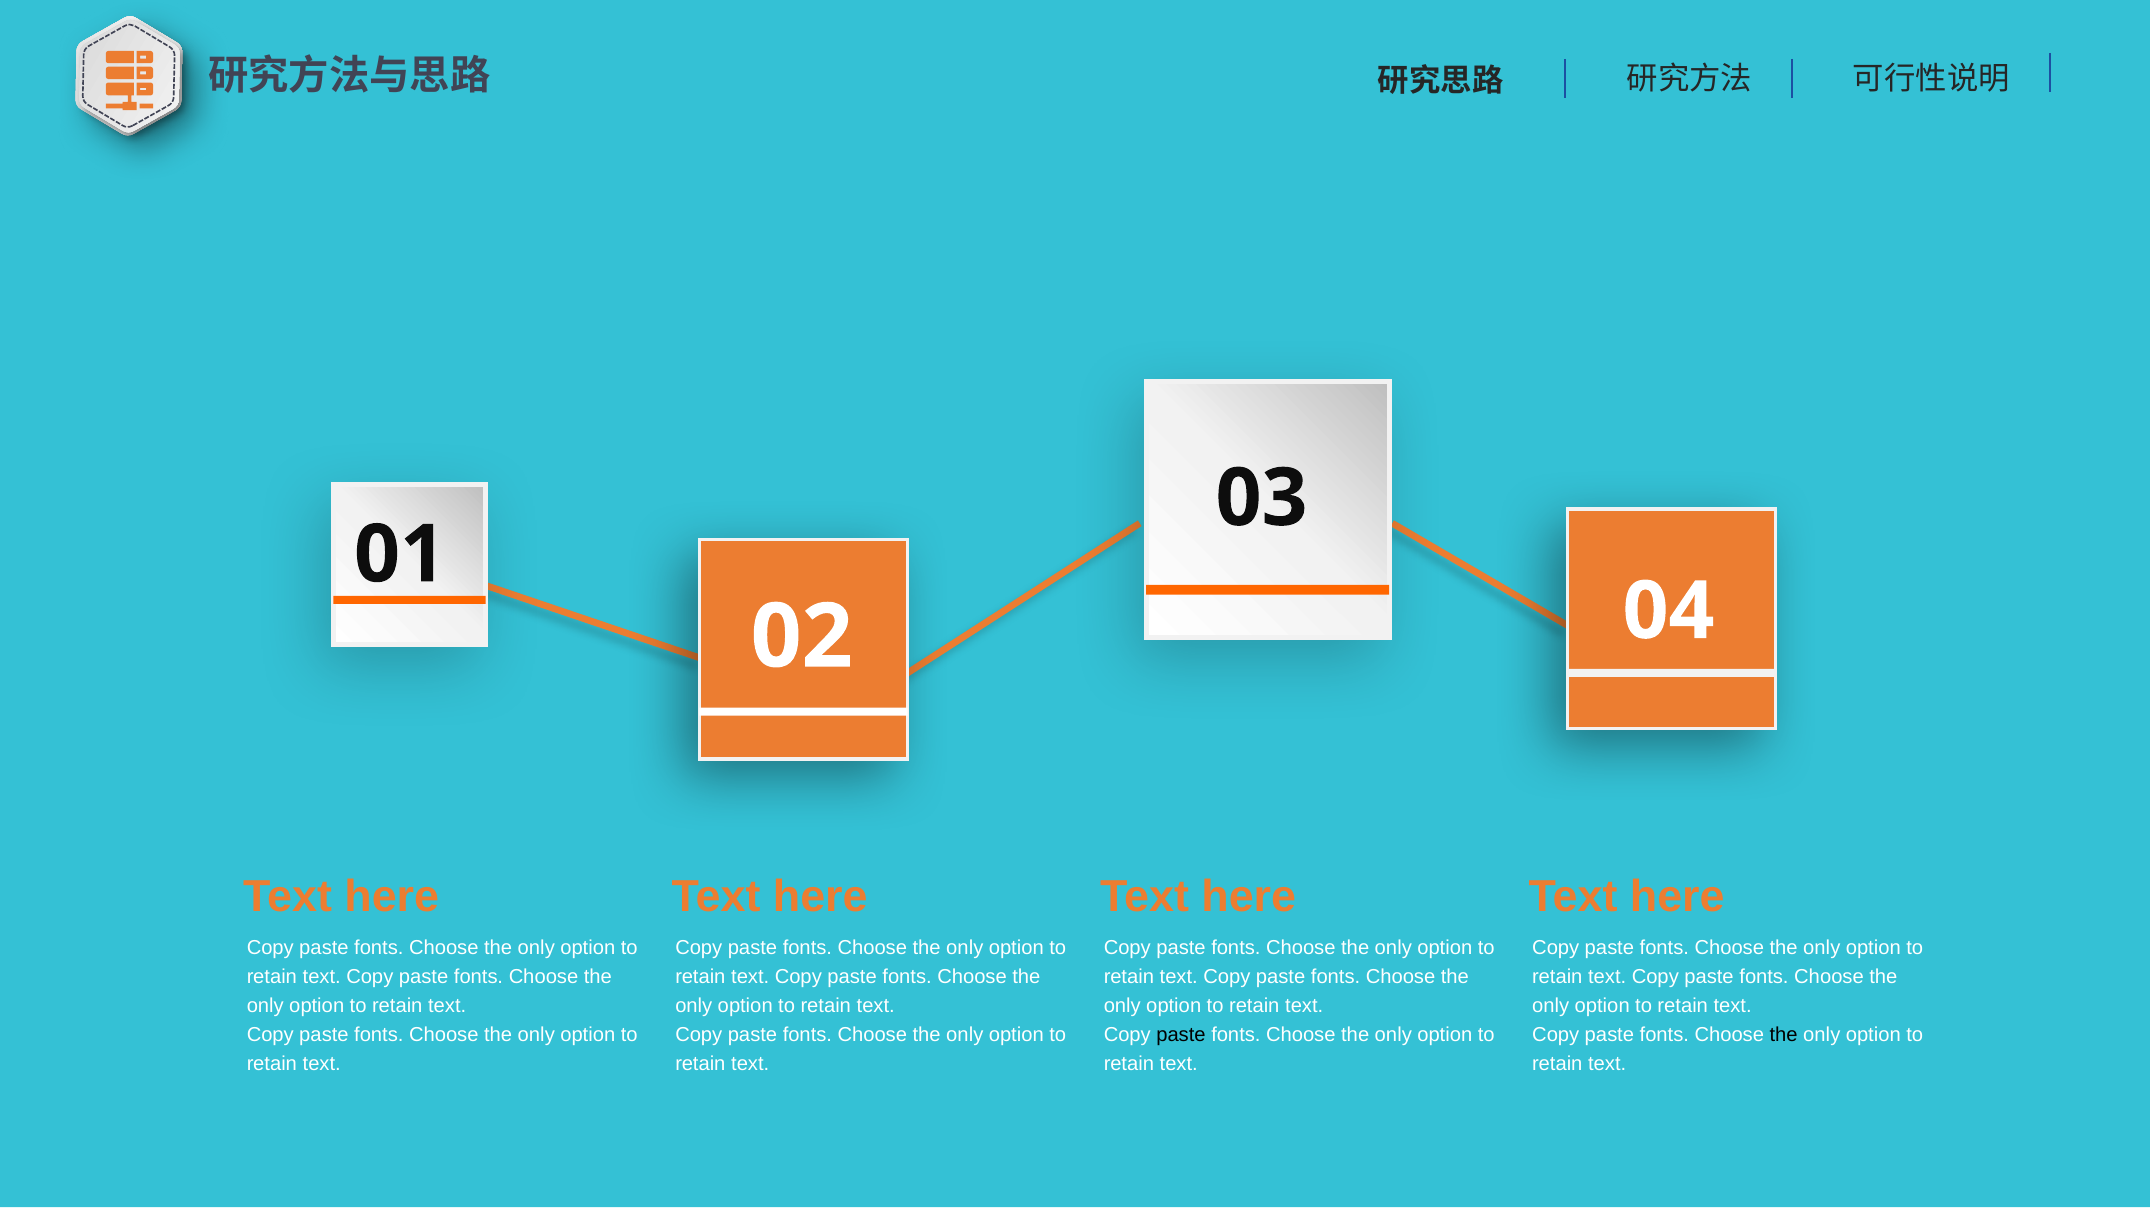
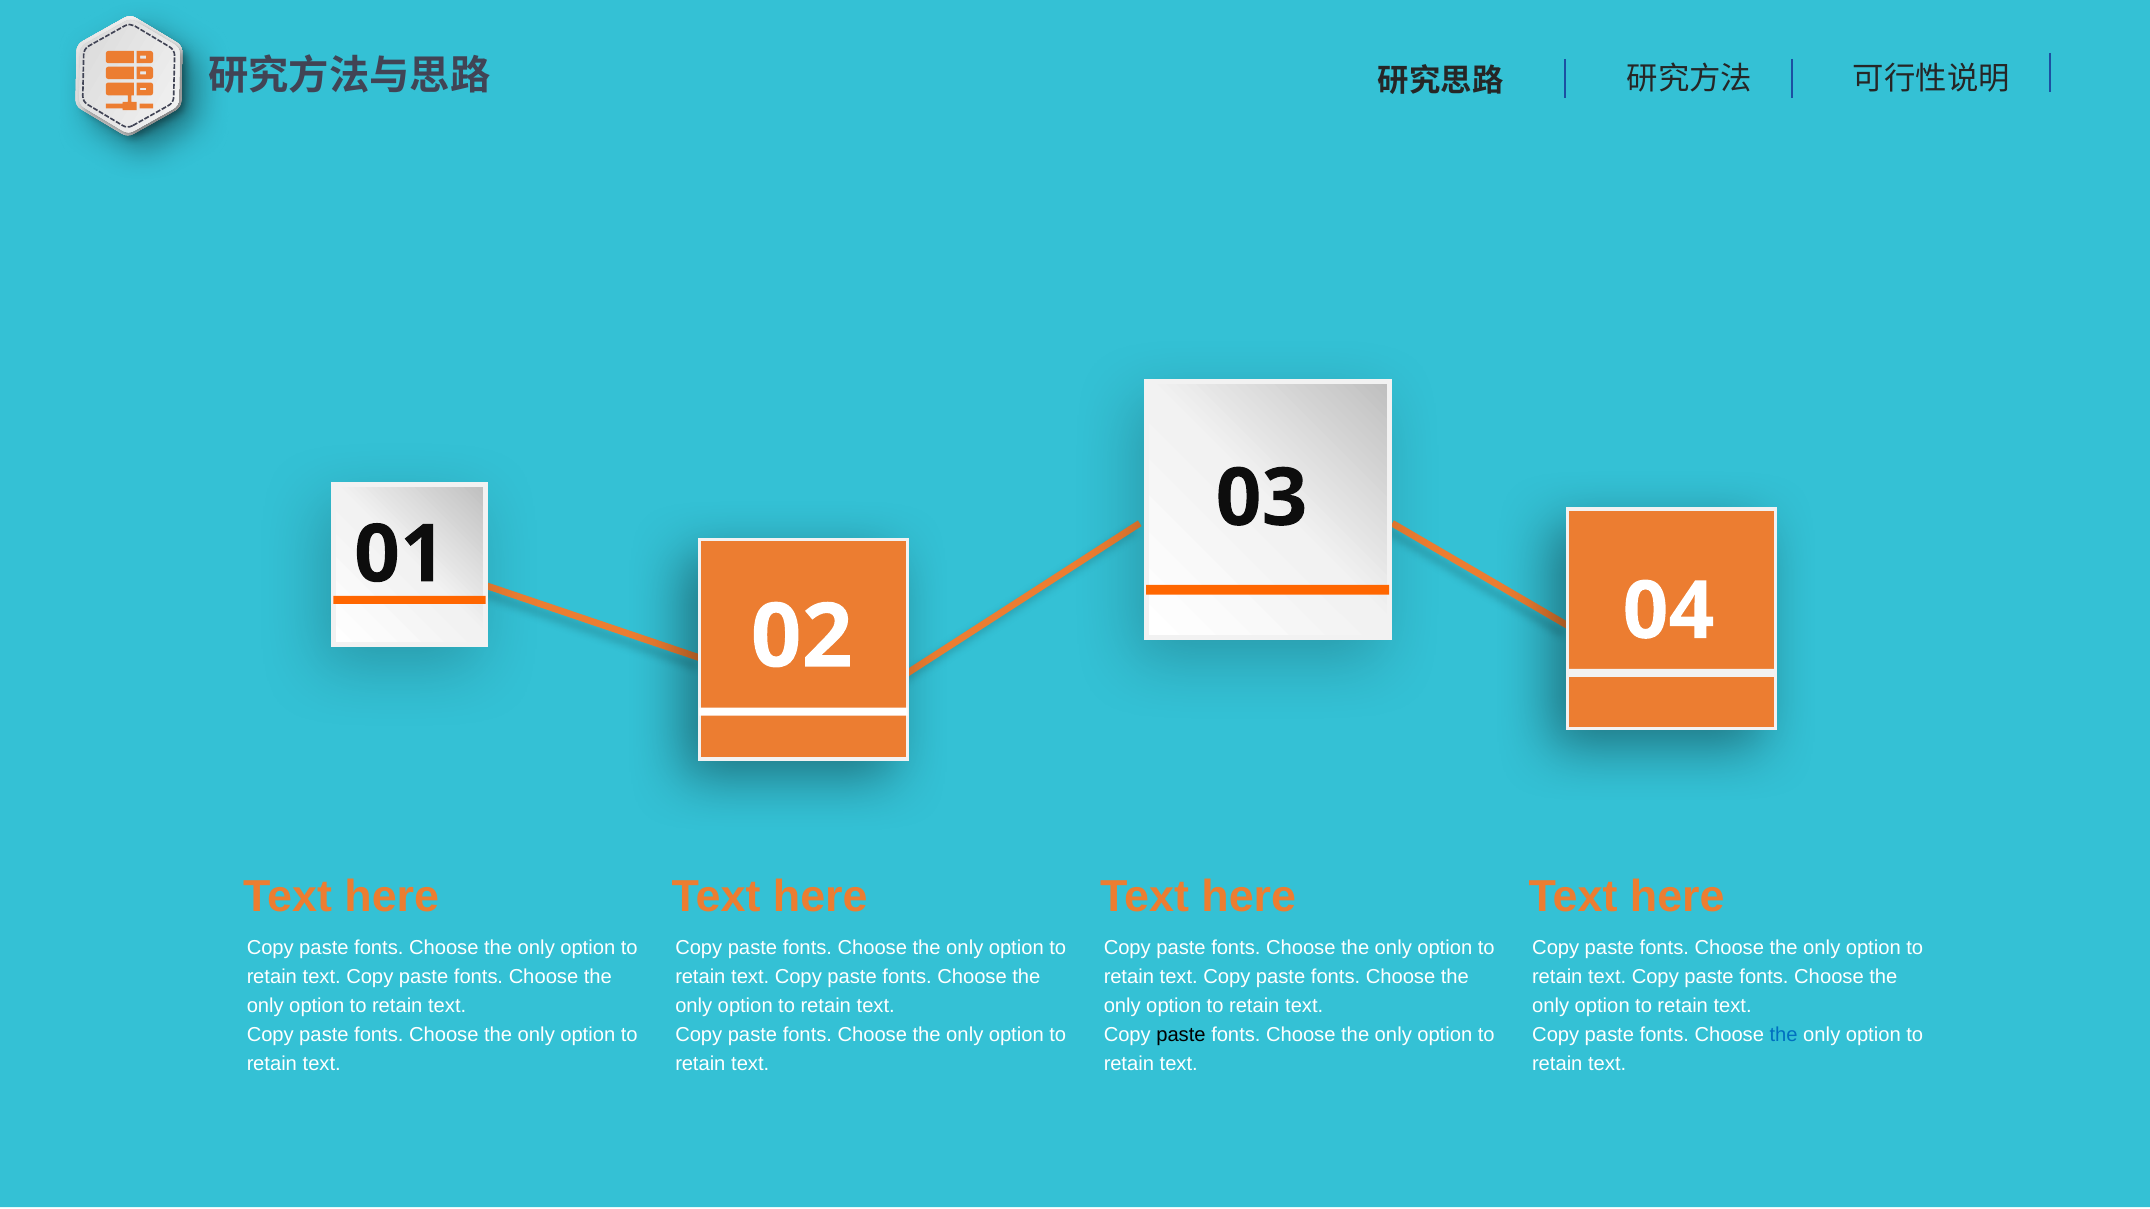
the at (1784, 1035) colour: black -> blue
